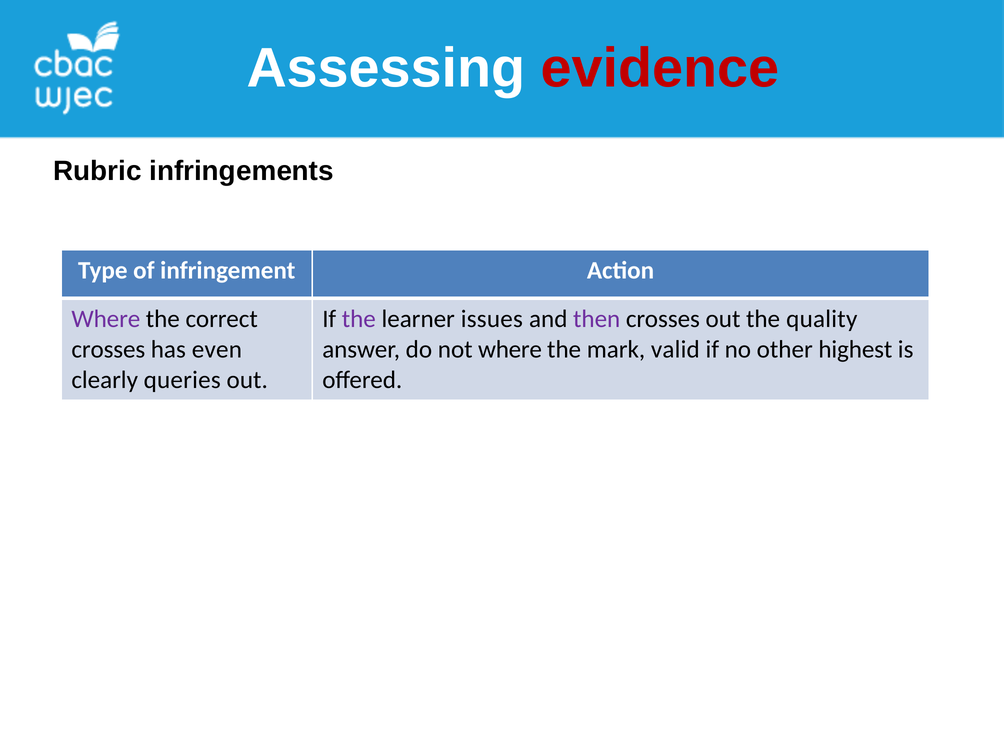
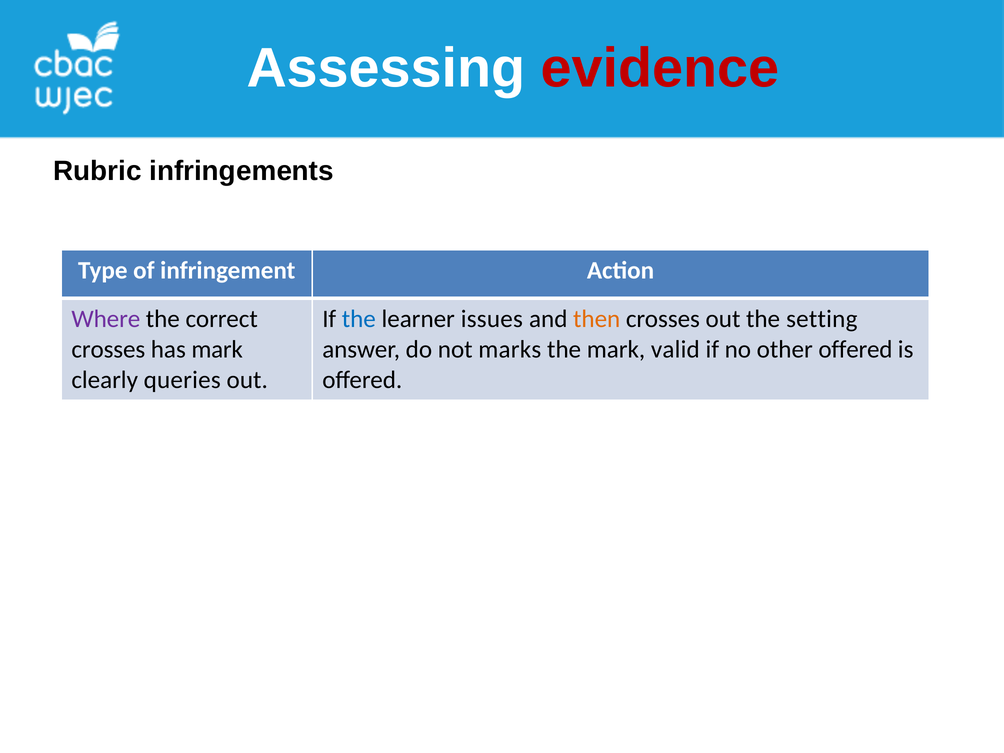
the at (359, 319) colour: purple -> blue
then colour: purple -> orange
quality: quality -> setting
has even: even -> mark
not where: where -> marks
other highest: highest -> offered
